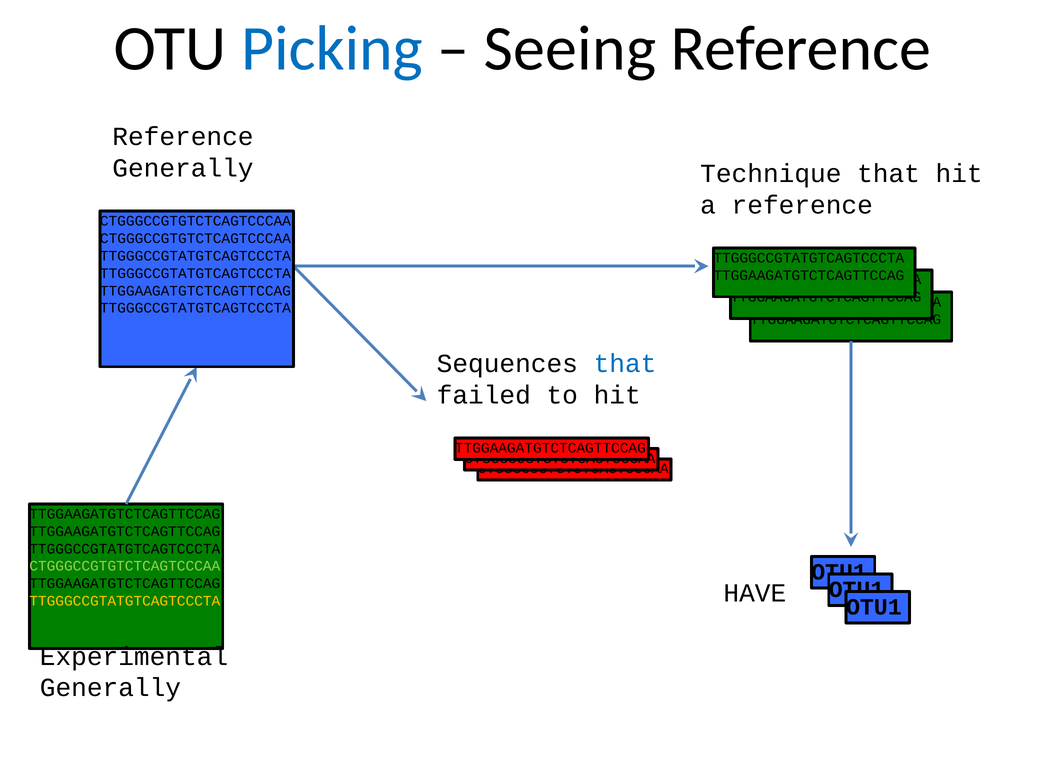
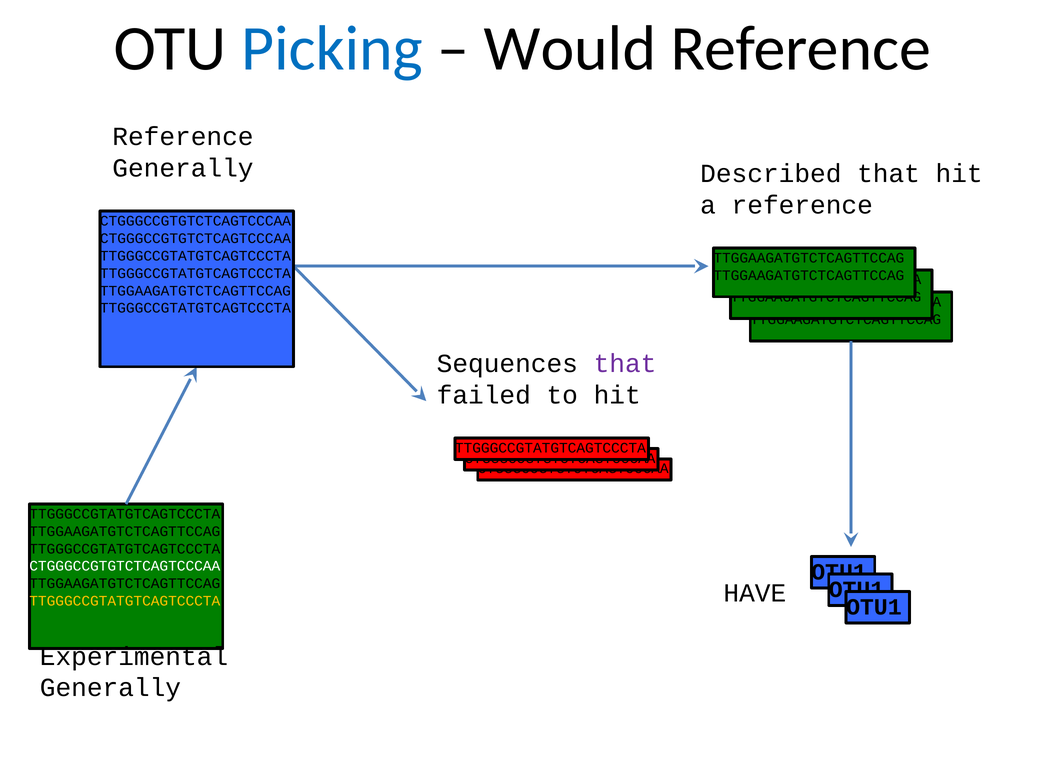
Seeing: Seeing -> Would
Technique: Technique -> Described
TTGGGCCGTATGTCAGTCCCTA at (809, 258): TTGGGCCGTATGTCAGTCCCTA -> TTGGAAGATGTCTCAGTTCCAG
that at (625, 364) colour: blue -> purple
TTGGAAGATGTCTCAGTTCCAG at (550, 448): TTGGAAGATGTCTCAGTTCCAG -> TTGGGCCGTATGTCAGTCCCTA
TTGGAAGATGTCTCAGTTCCAG at (125, 514): TTGGAAGATGTCTCAGTTCCAG -> TTGGGCCGTATGTCAGTCCCTA
CTGGGCCGTGTCTCAGTCCCAA at (125, 567) colour: light green -> white
